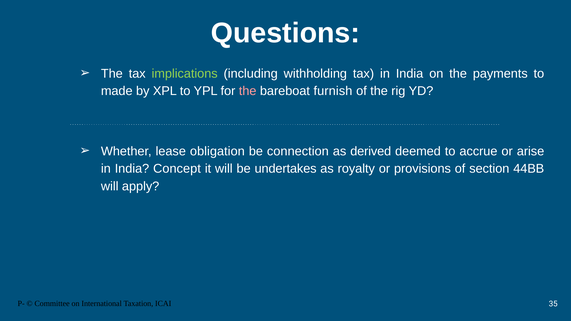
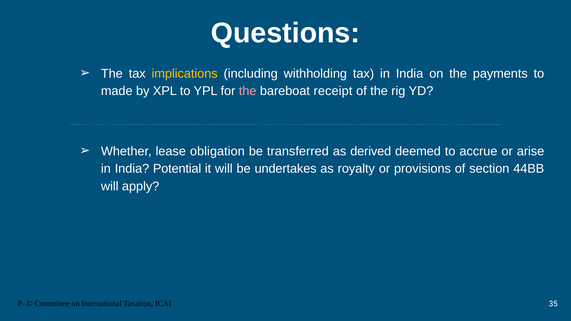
implications colour: light green -> yellow
furnish: furnish -> receipt
connection: connection -> transferred
Concept: Concept -> Potential
